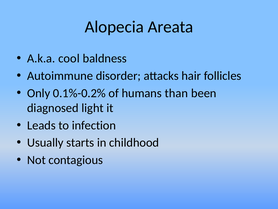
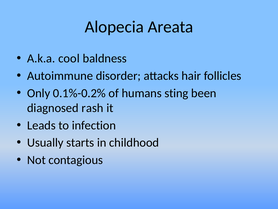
than: than -> sting
light: light -> rash
